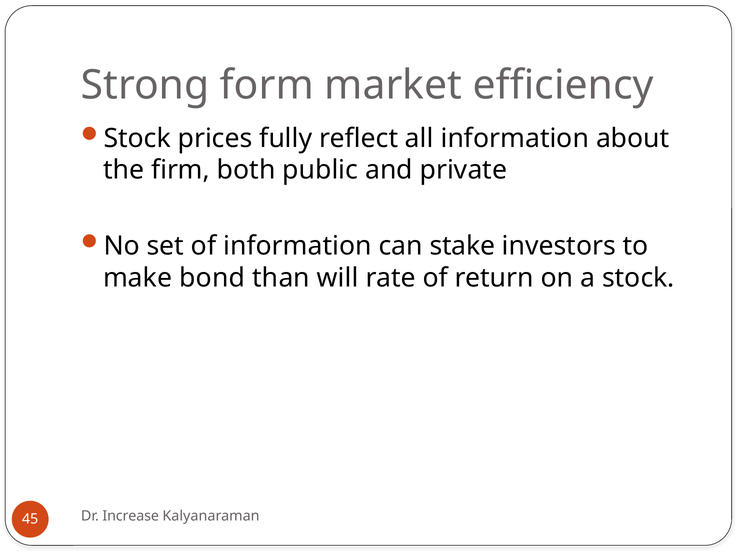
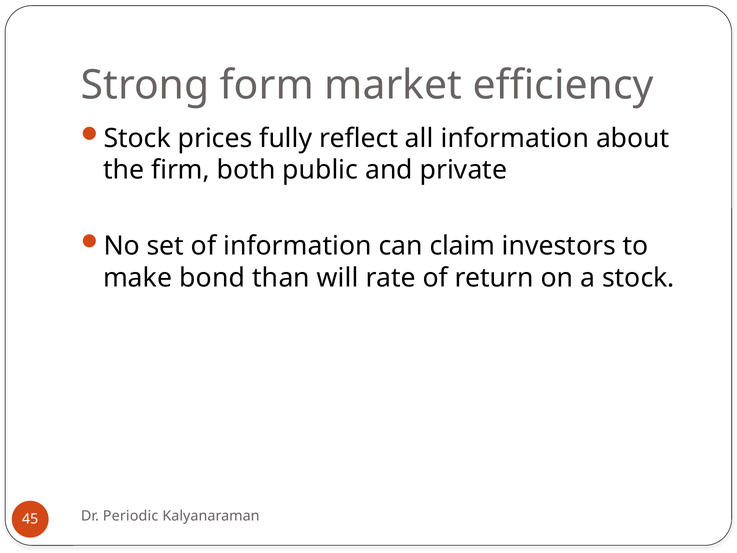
stake: stake -> claim
Increase: Increase -> Periodic
